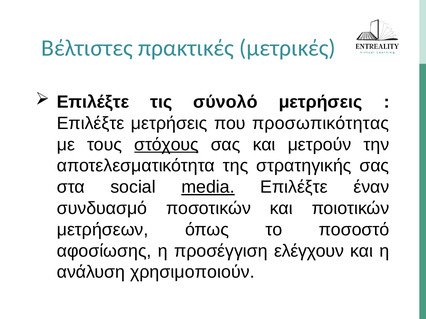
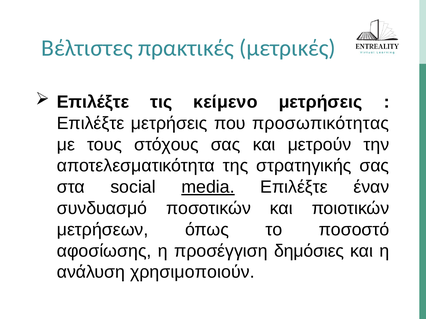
σύνολό: σύνολό -> κείμενο
στόχους underline: present -> none
ελέγχουν: ελέγχουν -> δημόσιες
